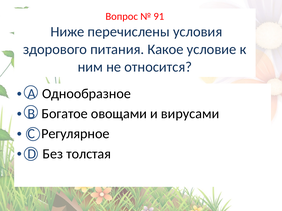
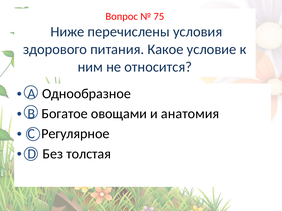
91: 91 -> 75
вирусами: вирусами -> анатомия
